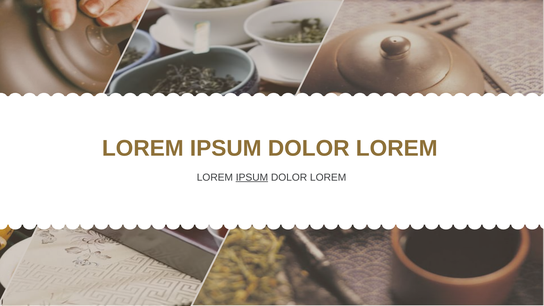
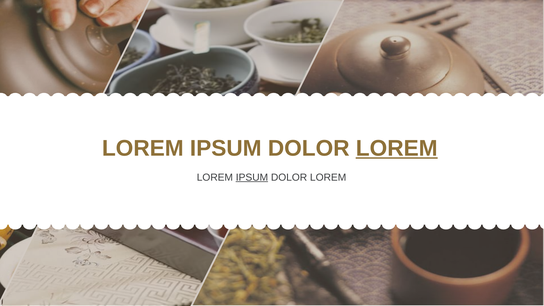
LOREM at (397, 148) underline: none -> present
